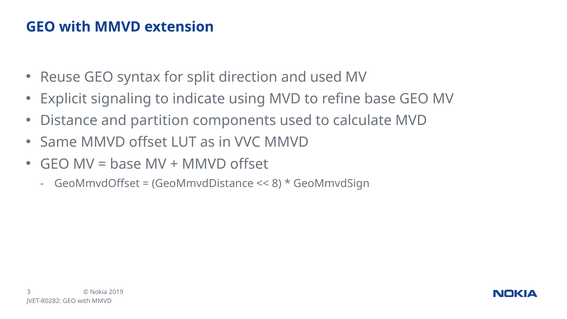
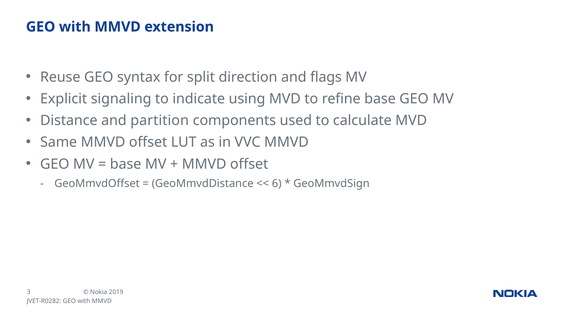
and used: used -> flags
8: 8 -> 6
